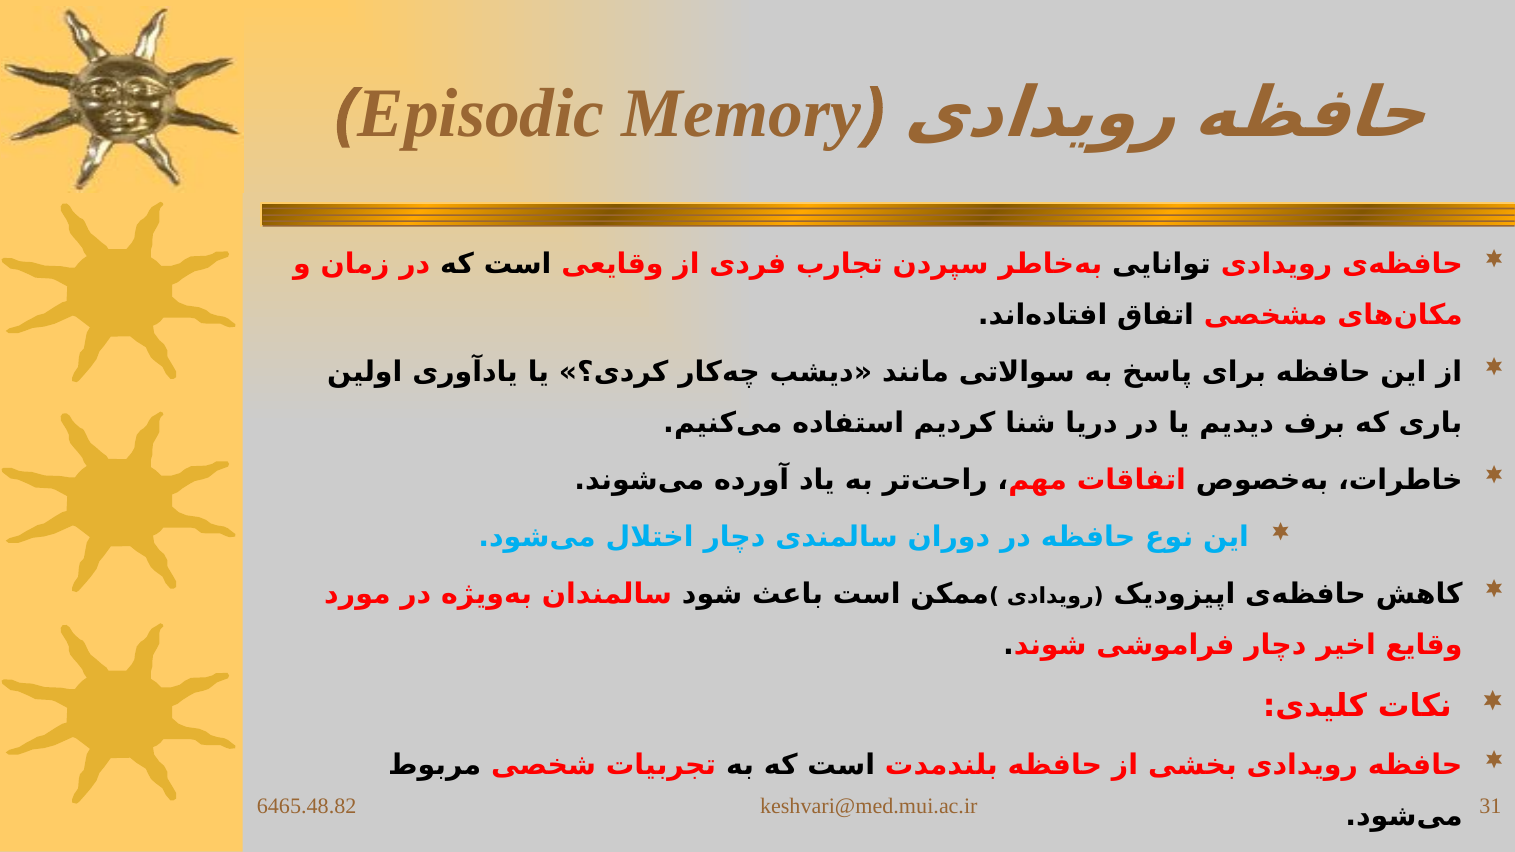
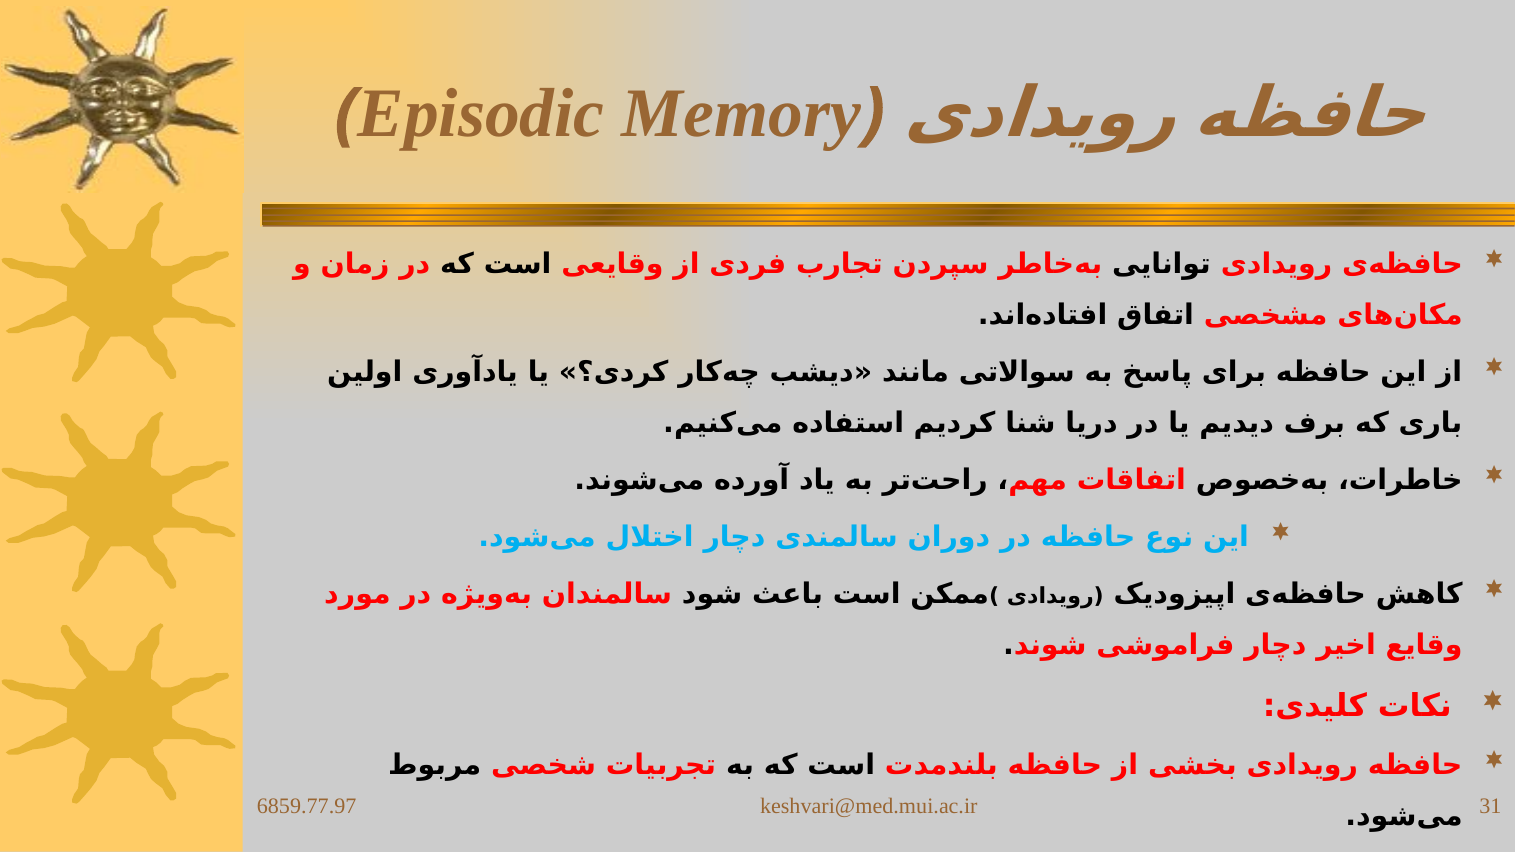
6465.48.82: 6465.48.82 -> 6859.77.97
